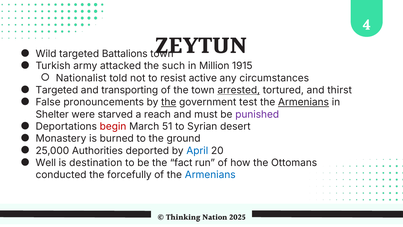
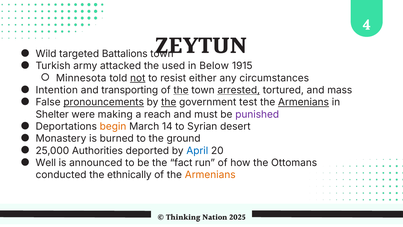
such: such -> used
Million: Million -> Below
Nationalist: Nationalist -> Minnesota
not underline: none -> present
active: active -> either
Targeted at (57, 90): Targeted -> Intention
the at (181, 90) underline: none -> present
thirst: thirst -> mass
pronouncements underline: none -> present
starved: starved -> making
begin colour: red -> orange
51: 51 -> 14
destination: destination -> announced
forcefully: forcefully -> ethnically
Armenians at (210, 175) colour: blue -> orange
